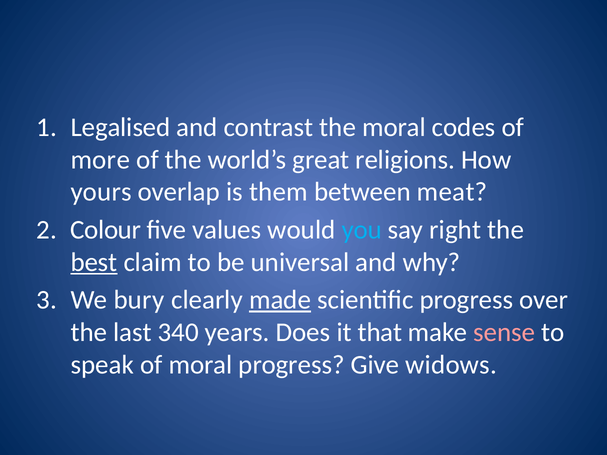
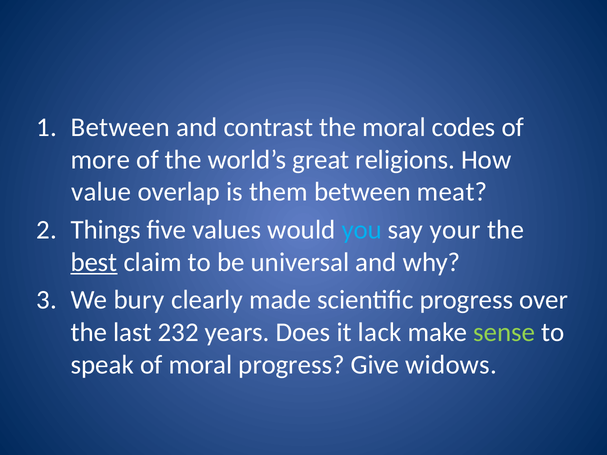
Legalised at (120, 127): Legalised -> Between
yours: yours -> value
Colour: Colour -> Things
right: right -> your
made underline: present -> none
340: 340 -> 232
that: that -> lack
sense colour: pink -> light green
